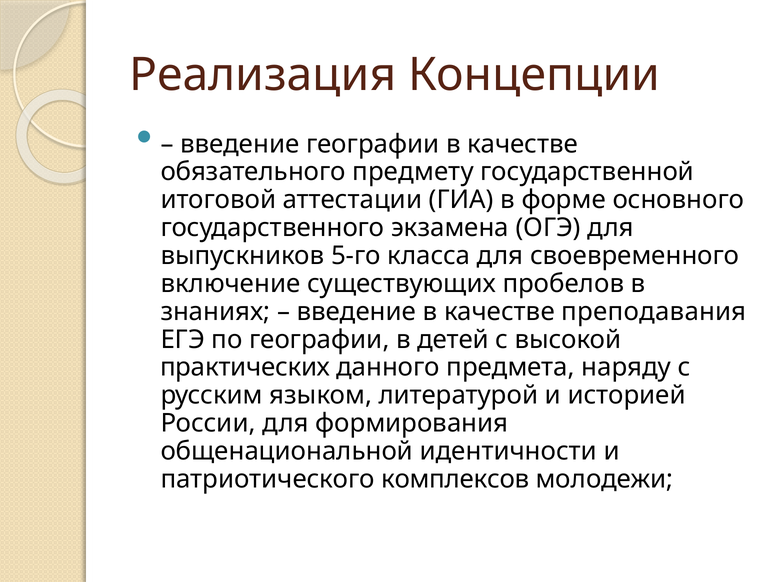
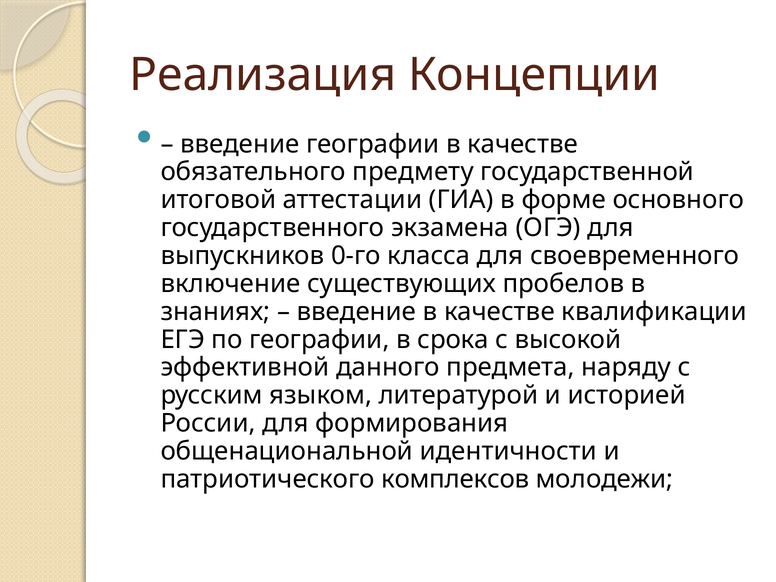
5-го: 5-го -> 0-го
преподавания: преподавания -> квалификации
детей: детей -> срока
практических: практических -> эффективной
